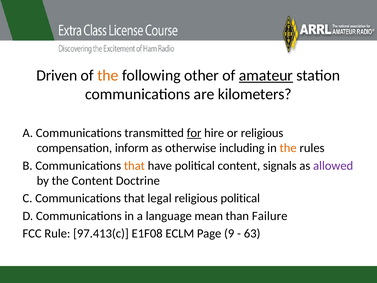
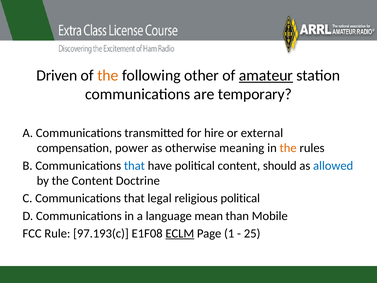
kilometers: kilometers -> temporary
for underline: present -> none
or religious: religious -> external
inform: inform -> power
including: including -> meaning
that at (134, 165) colour: orange -> blue
signals: signals -> should
allowed colour: purple -> blue
Failure: Failure -> Mobile
97.413(c: 97.413(c -> 97.193(c
ECLM underline: none -> present
9: 9 -> 1
63: 63 -> 25
